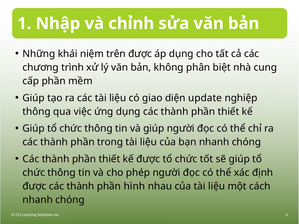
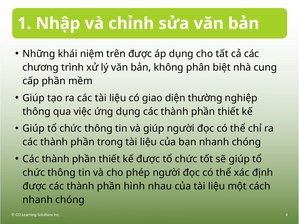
update: update -> thường
